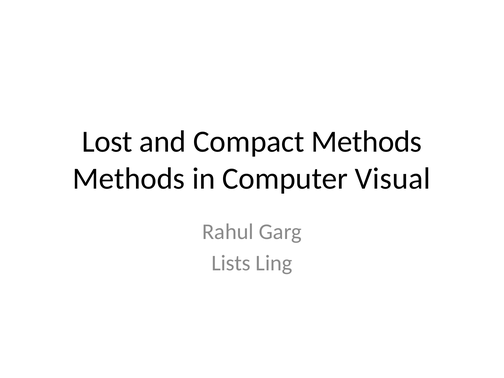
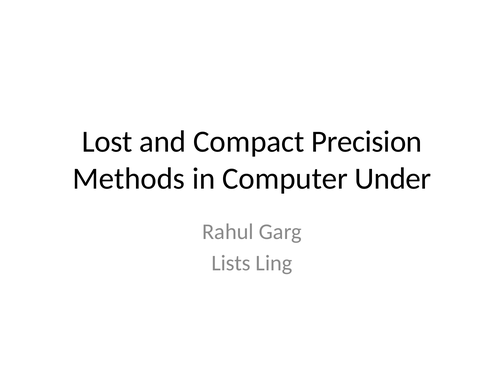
Compact Methods: Methods -> Precision
Visual: Visual -> Under
